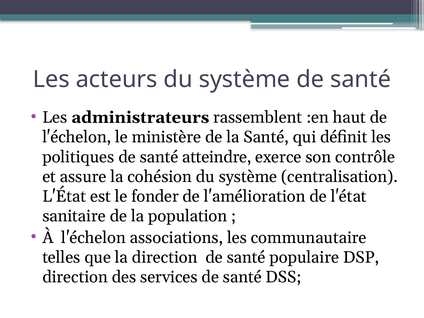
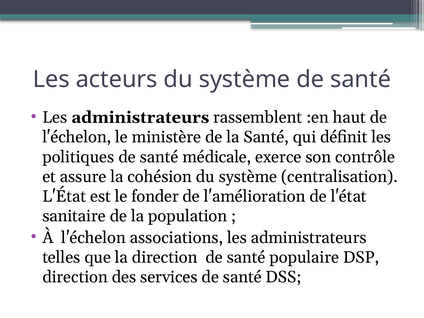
atteindre: atteindre -> médicale
communautaire at (309, 238): communautaire -> administrateurs
